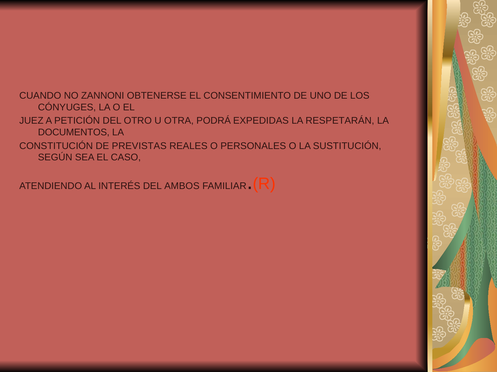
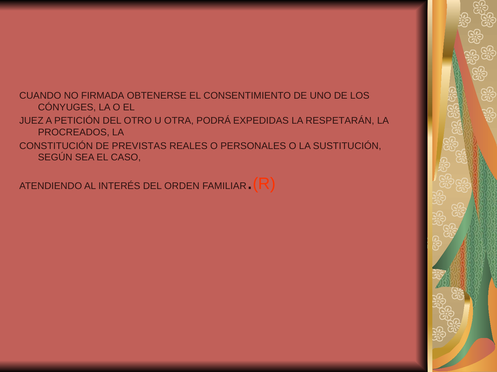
ZANNONI: ZANNONI -> FIRMADA
DOCUMENTOS: DOCUMENTOS -> PROCREADOS
AMBOS: AMBOS -> ORDEN
